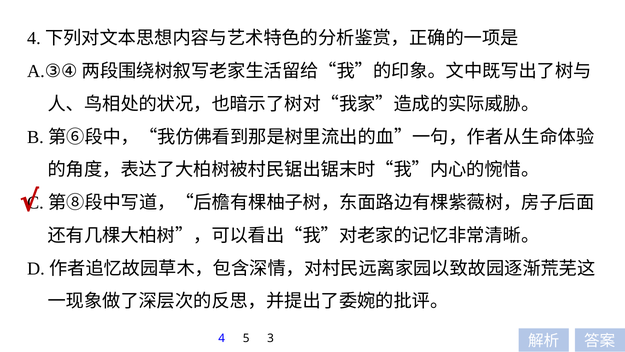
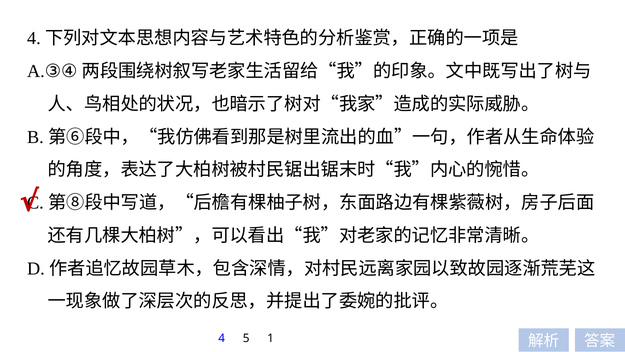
3: 3 -> 1
